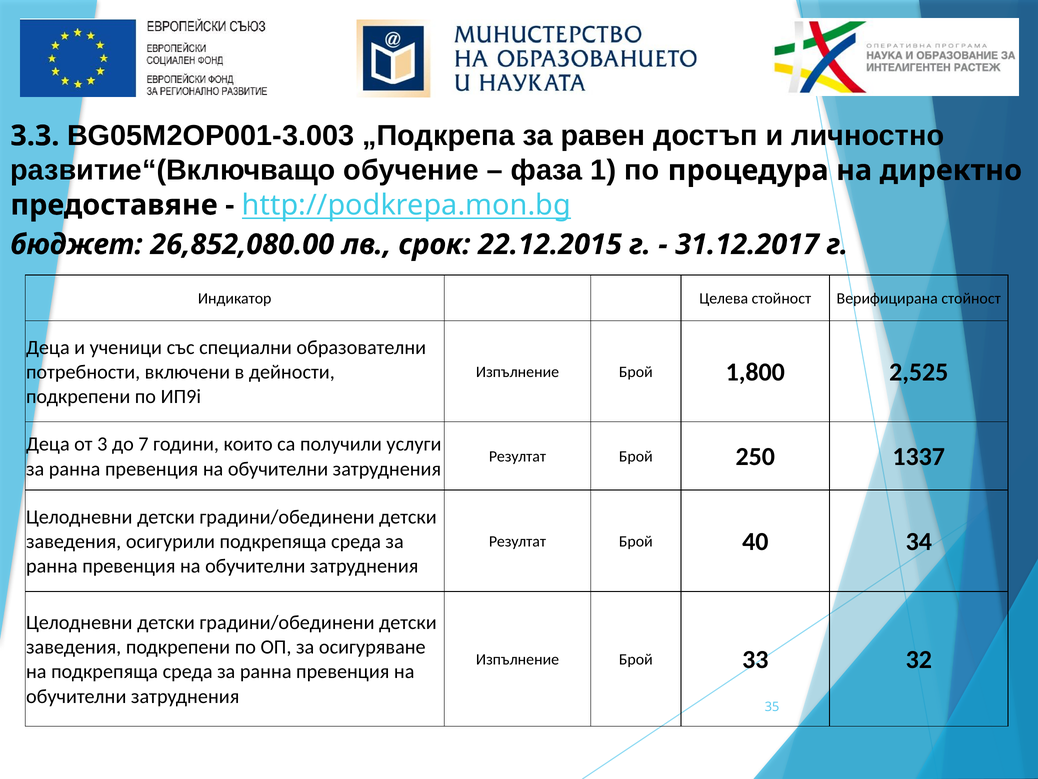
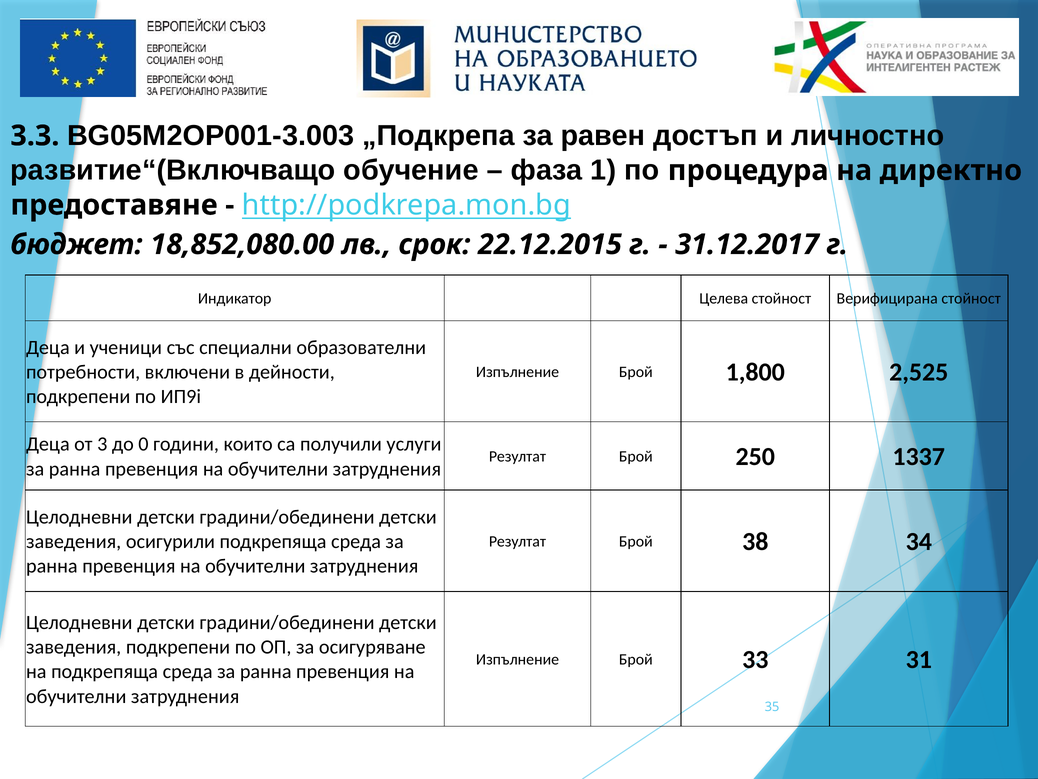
26,852,080.00: 26,852,080.00 -> 18,852,080.00
7: 7 -> 0
40: 40 -> 38
32: 32 -> 31
